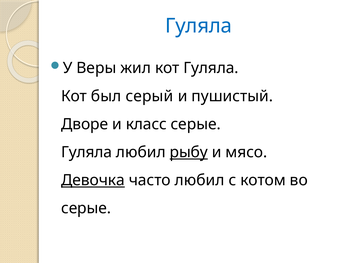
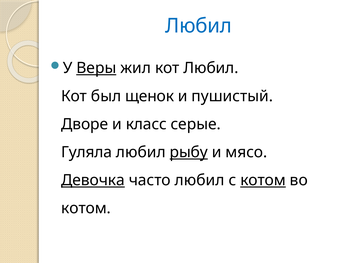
Гуляла at (199, 26): Гуляла -> Любил
Веры underline: none -> present
кот Гуляла: Гуляла -> Любил
серый: серый -> щенок
котом at (263, 180) underline: none -> present
серые at (86, 208): серые -> котом
